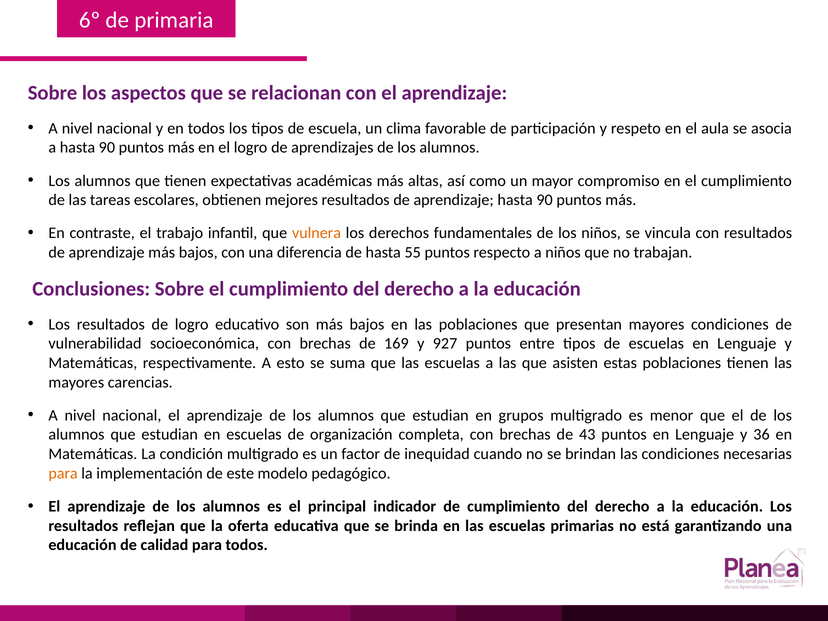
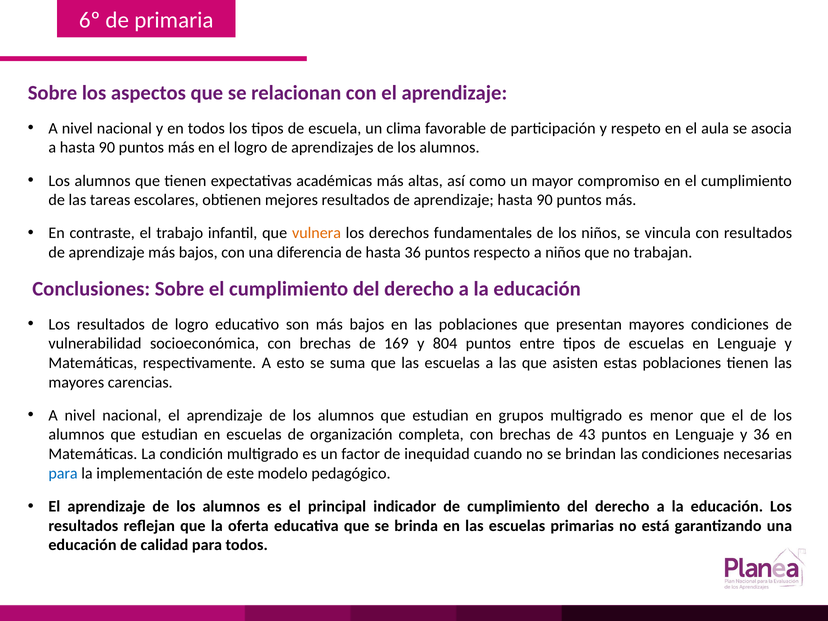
hasta 55: 55 -> 36
927: 927 -> 804
para at (63, 473) colour: orange -> blue
